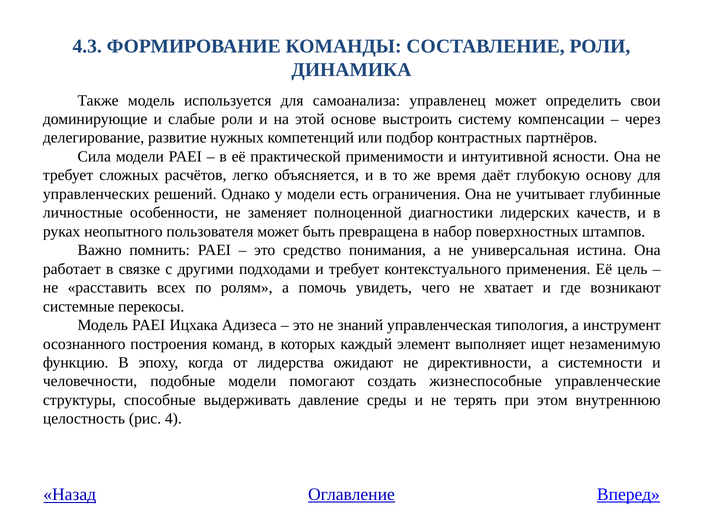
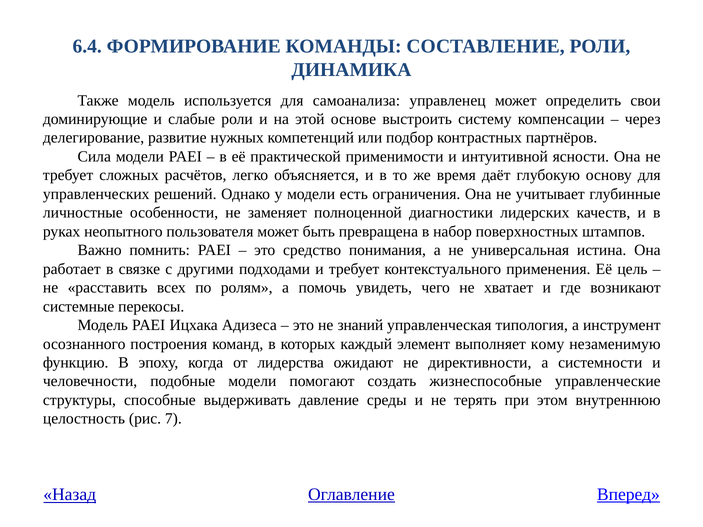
4.3: 4.3 -> 6.4
ищет: ищет -> кому
4: 4 -> 7
